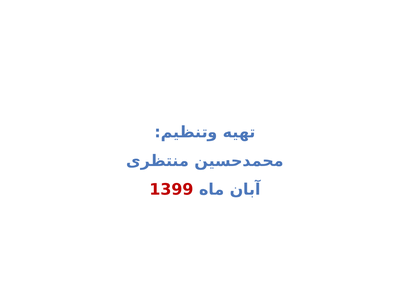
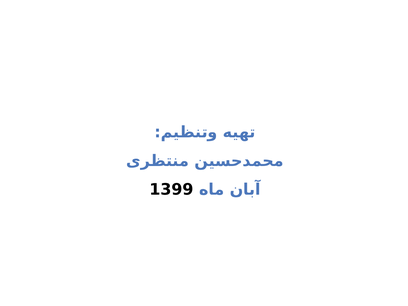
1399 colour: red -> black
